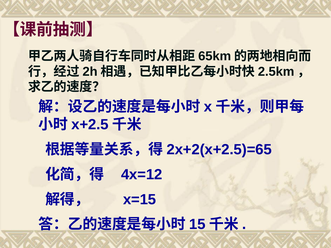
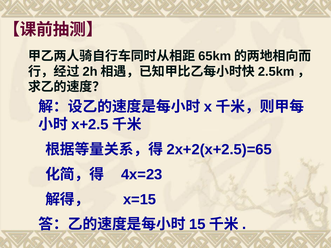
4x=12: 4x=12 -> 4x=23
